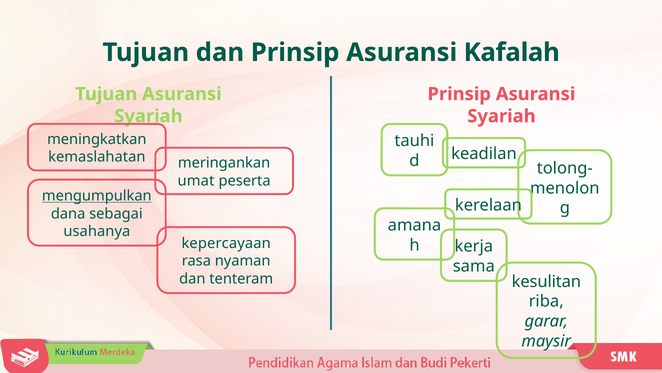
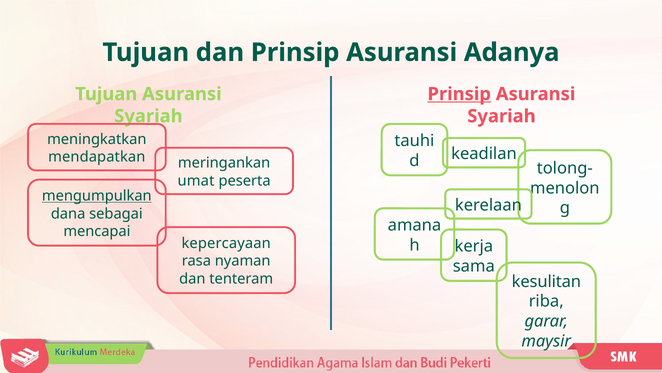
Kafalah: Kafalah -> Adanya
Prinsip at (459, 94) underline: none -> present
kemaslahatan: kemaslahatan -> mendapatkan
usahanya: usahanya -> mencapai
